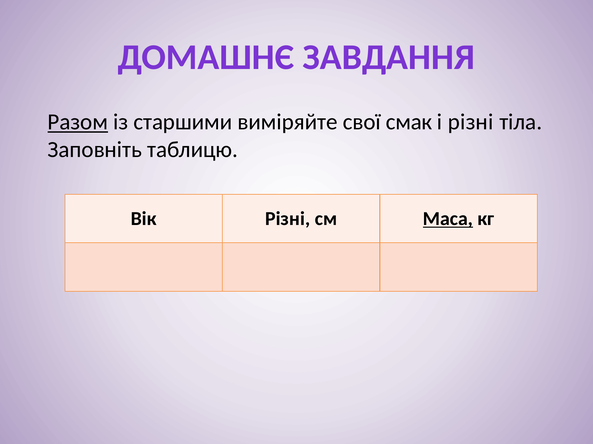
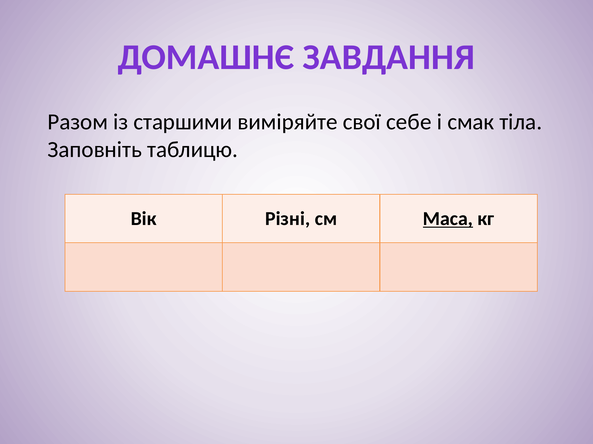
Разом underline: present -> none
смак: смак -> себе
і різні: різні -> смак
